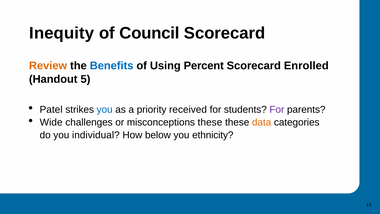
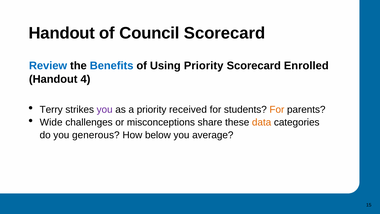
Inequity at (62, 33): Inequity -> Handout
Review colour: orange -> blue
Using Percent: Percent -> Priority
5: 5 -> 4
Patel: Patel -> Terry
you at (105, 110) colour: blue -> purple
For at (277, 110) colour: purple -> orange
misconceptions these: these -> share
individual: individual -> generous
ethnicity: ethnicity -> average
